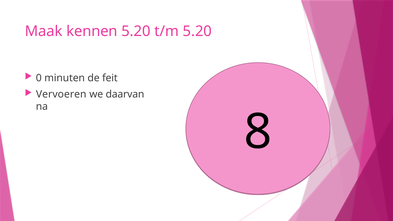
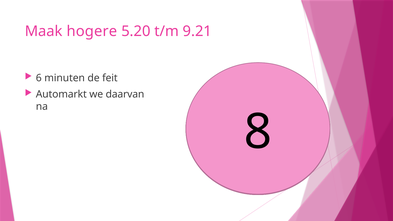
kennen: kennen -> hogere
t/m 5.20: 5.20 -> 9.21
0: 0 -> 6
Vervoeren: Vervoeren -> Automarkt
